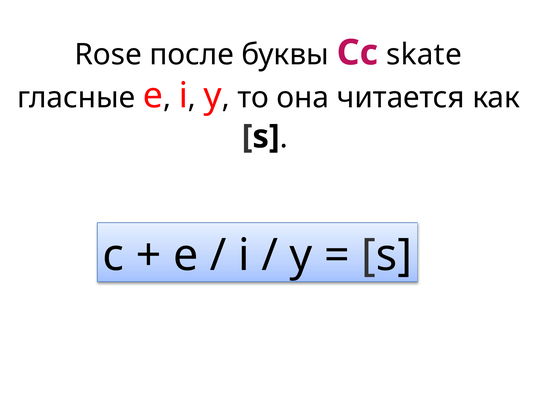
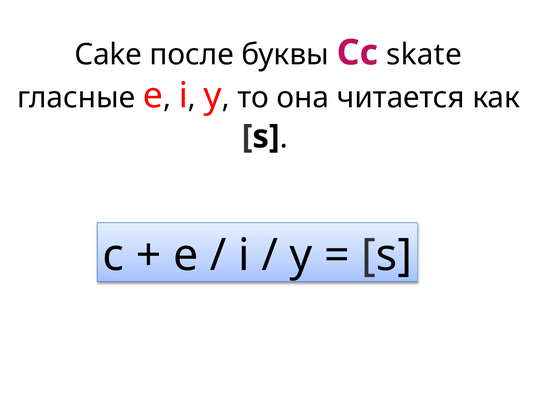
Rose: Rose -> Cake
